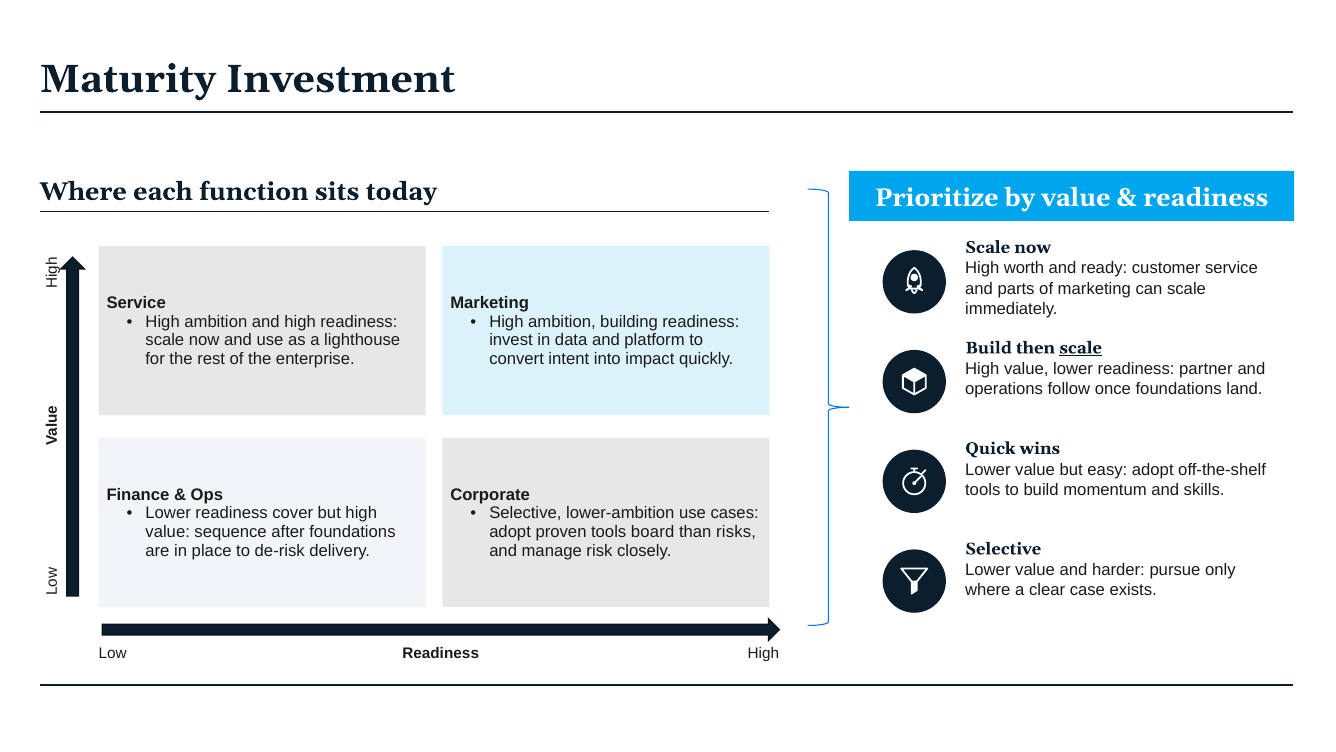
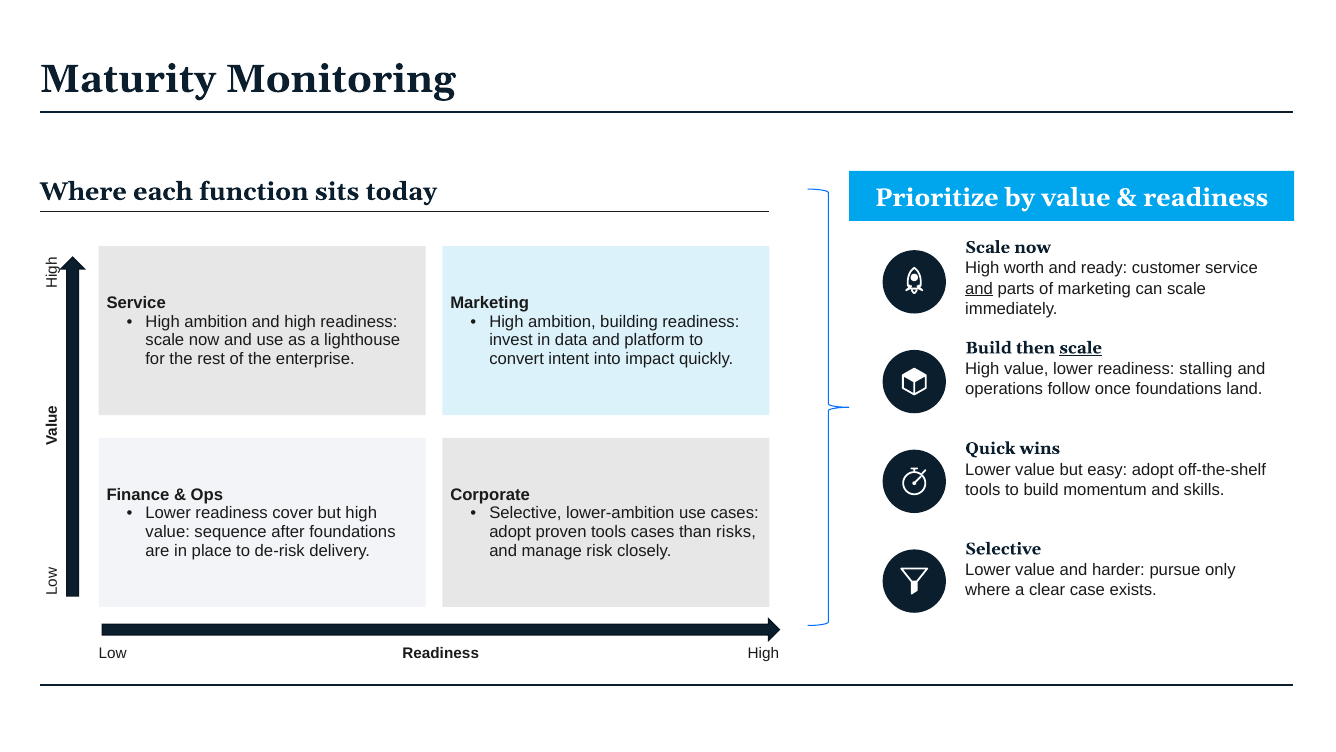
Investment: Investment -> Monitoring
and at (979, 288) underline: none -> present
partner: partner -> stalling
tools board: board -> cases
